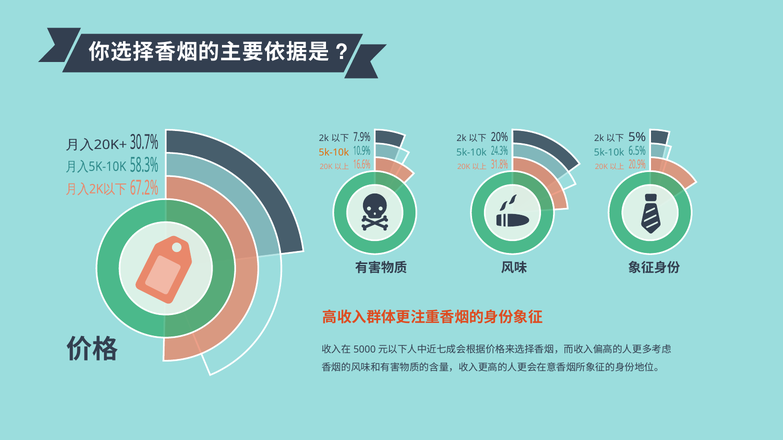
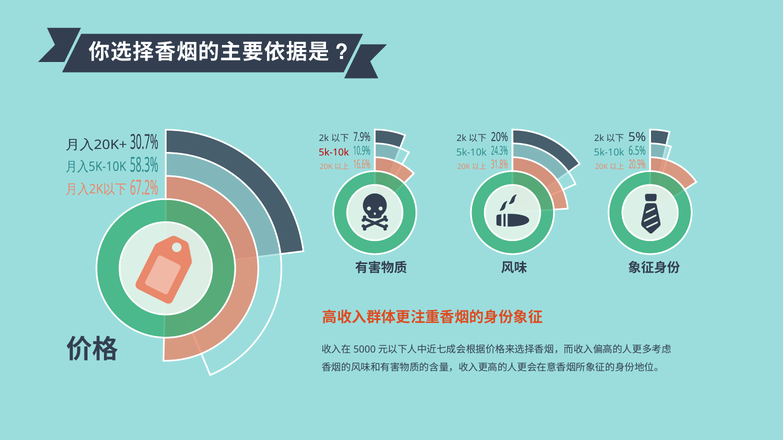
5k-10k at (334, 153) colour: orange -> red
